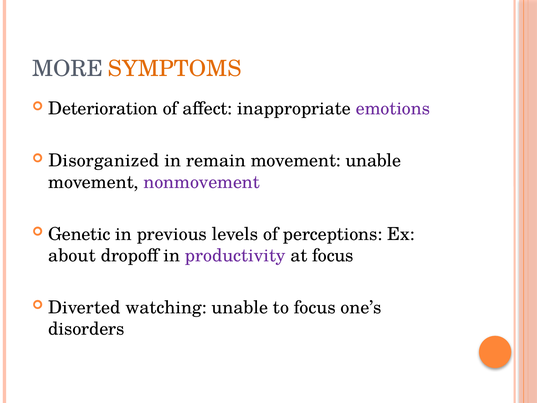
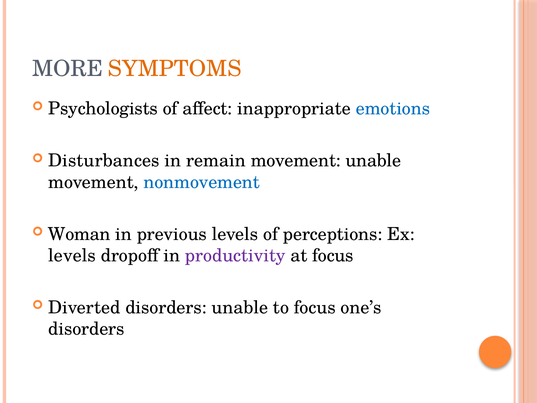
Deterioration: Deterioration -> Psychologists
emotions colour: purple -> blue
Disorganized: Disorganized -> Disturbances
nonmovement colour: purple -> blue
Genetic: Genetic -> Woman
about at (72, 255): about -> levels
Diverted watching: watching -> disorders
